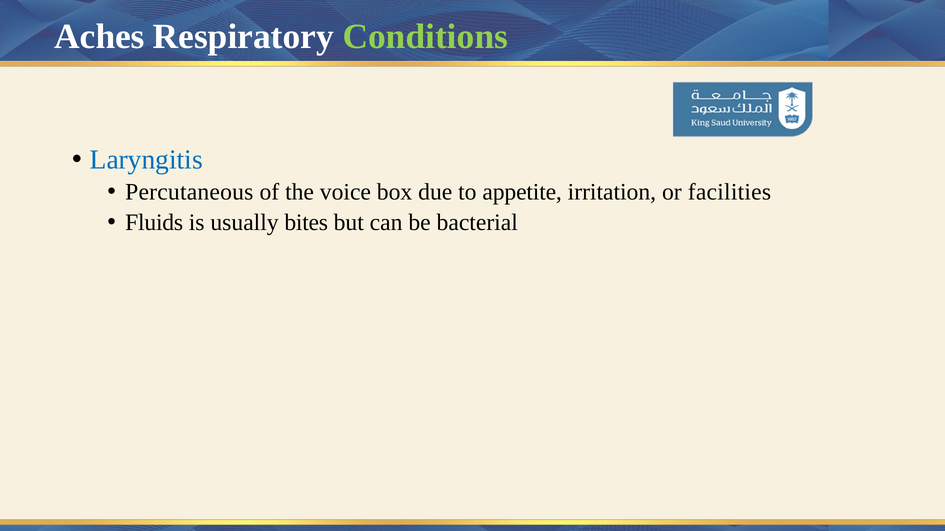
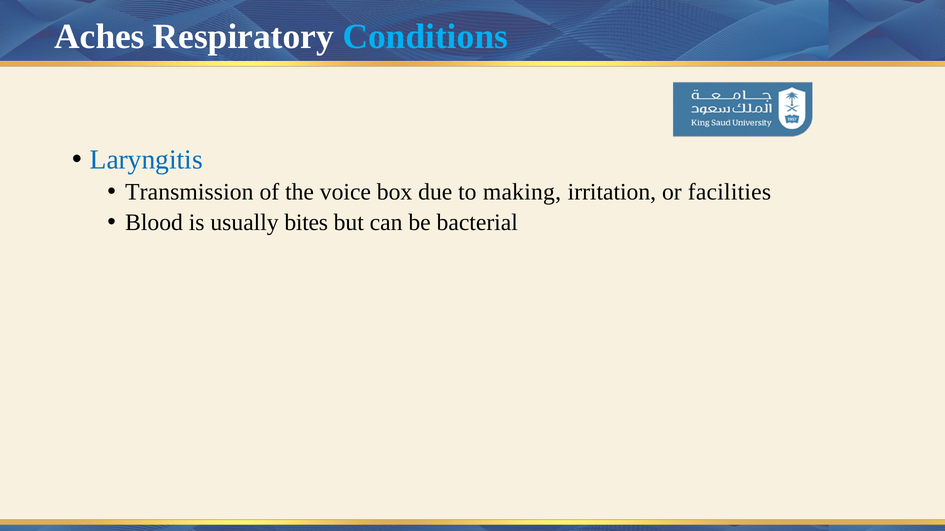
Conditions colour: light green -> light blue
Percutaneous: Percutaneous -> Transmission
appetite: appetite -> making
Fluids: Fluids -> Blood
